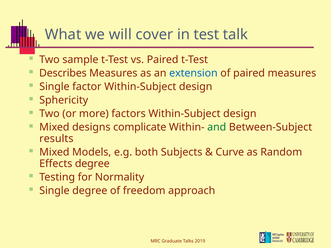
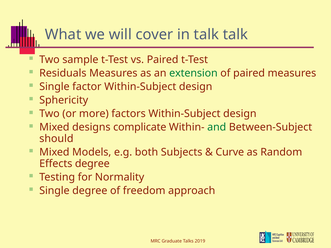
in test: test -> talk
Describes: Describes -> Residuals
extension colour: blue -> green
results: results -> should
